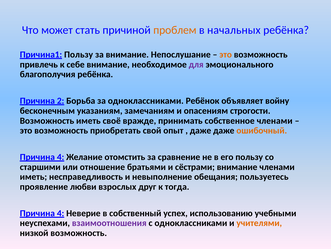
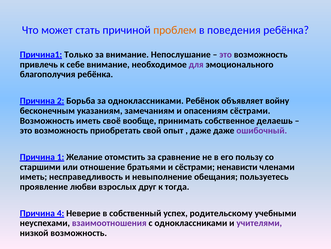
начальных: начальных -> поведения
Причина1 Пользу: Пользу -> Только
это at (226, 54) colour: orange -> purple
опасениям строгости: строгости -> сёстрами
вражде: вражде -> вообще
собственное членами: членами -> делаешь
ошибочный colour: orange -> purple
4 at (61, 157): 4 -> 1
сёстрами внимание: внимание -> ненависти
использованию: использованию -> родительскому
учителями colour: orange -> purple
